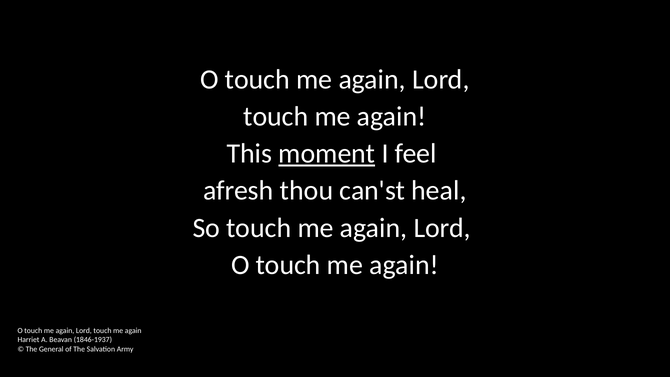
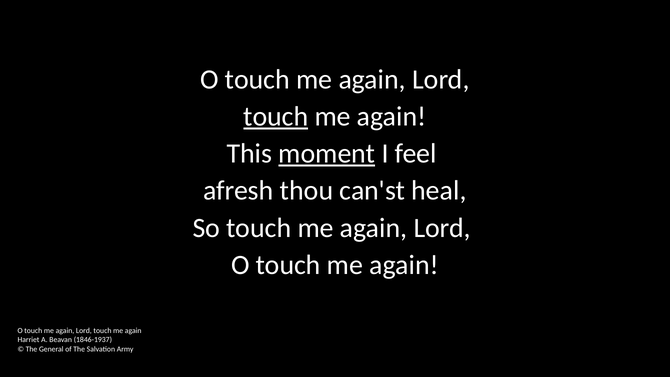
touch at (276, 116) underline: none -> present
